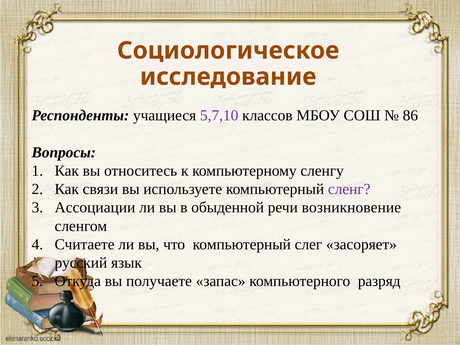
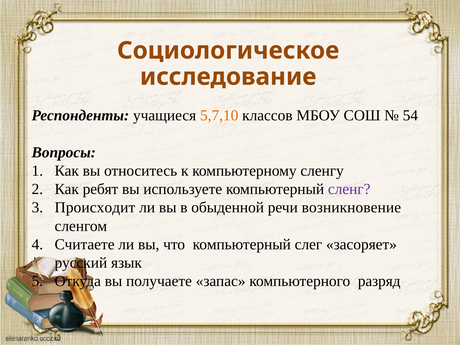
5,7,10 colour: purple -> orange
86: 86 -> 54
связи: связи -> ребят
Ассоциации: Ассоциации -> Происходит
